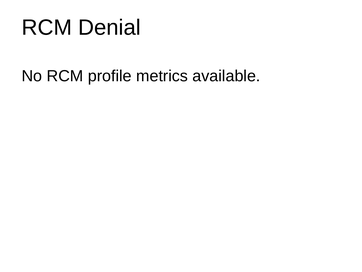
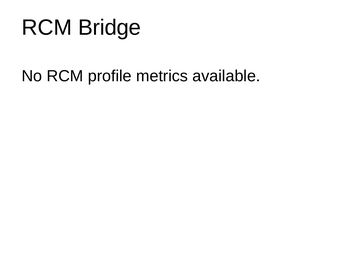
Denial: Denial -> Bridge
